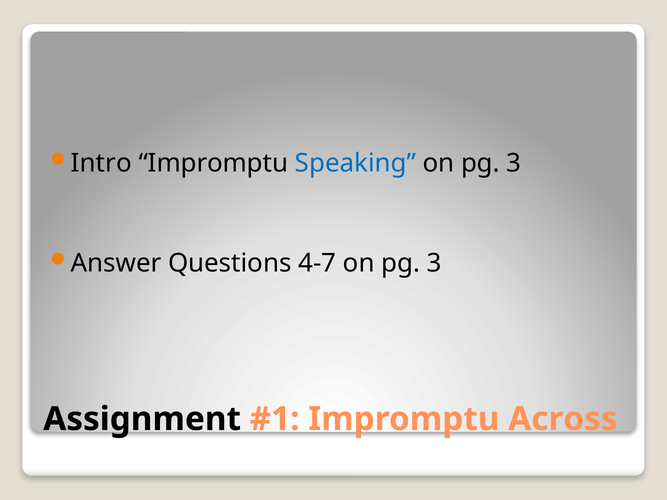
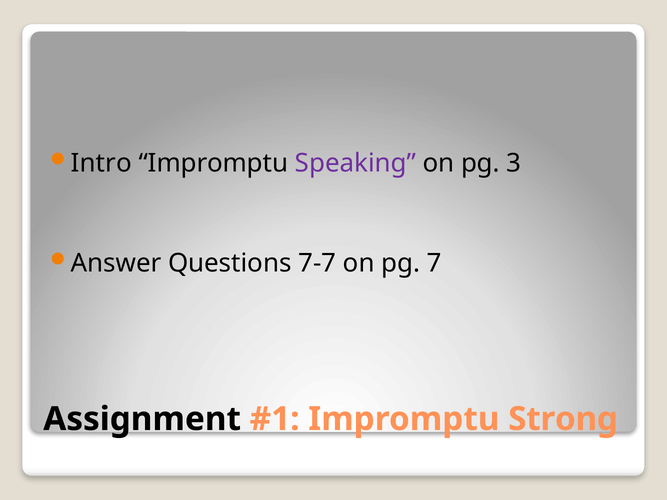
Speaking colour: blue -> purple
4-7: 4-7 -> 7-7
3 at (434, 263): 3 -> 7
Across: Across -> Strong
